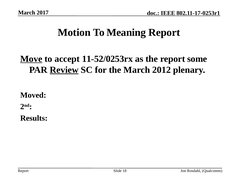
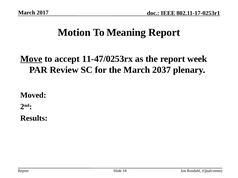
11-52/0253rx: 11-52/0253rx -> 11-47/0253rx
some: some -> week
Review underline: present -> none
2012: 2012 -> 2037
